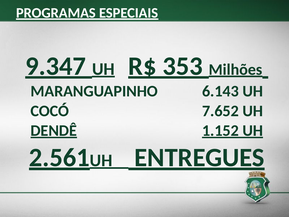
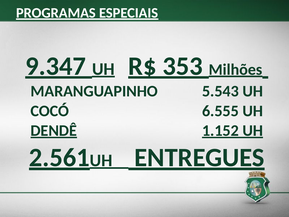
6.143: 6.143 -> 5.543
7.652: 7.652 -> 6.555
